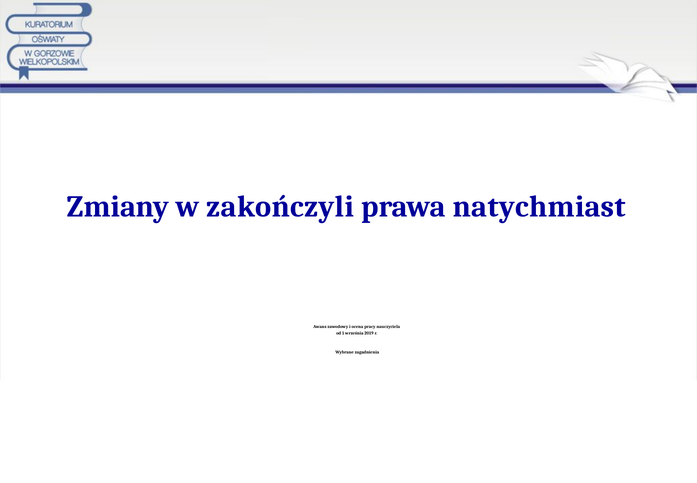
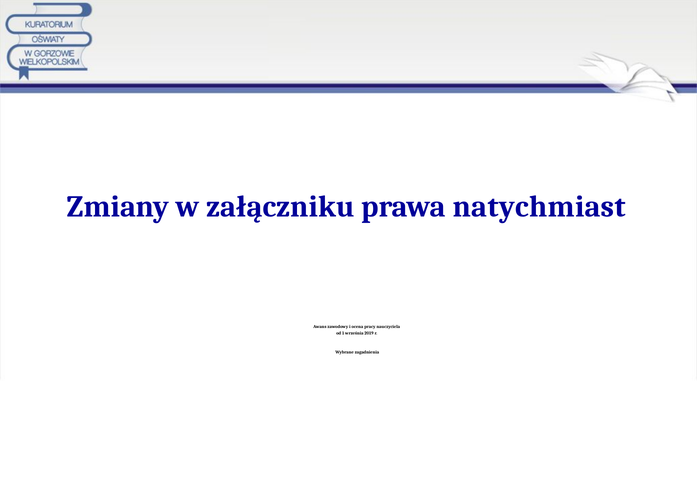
zakończyli: zakończyli -> załączniku
